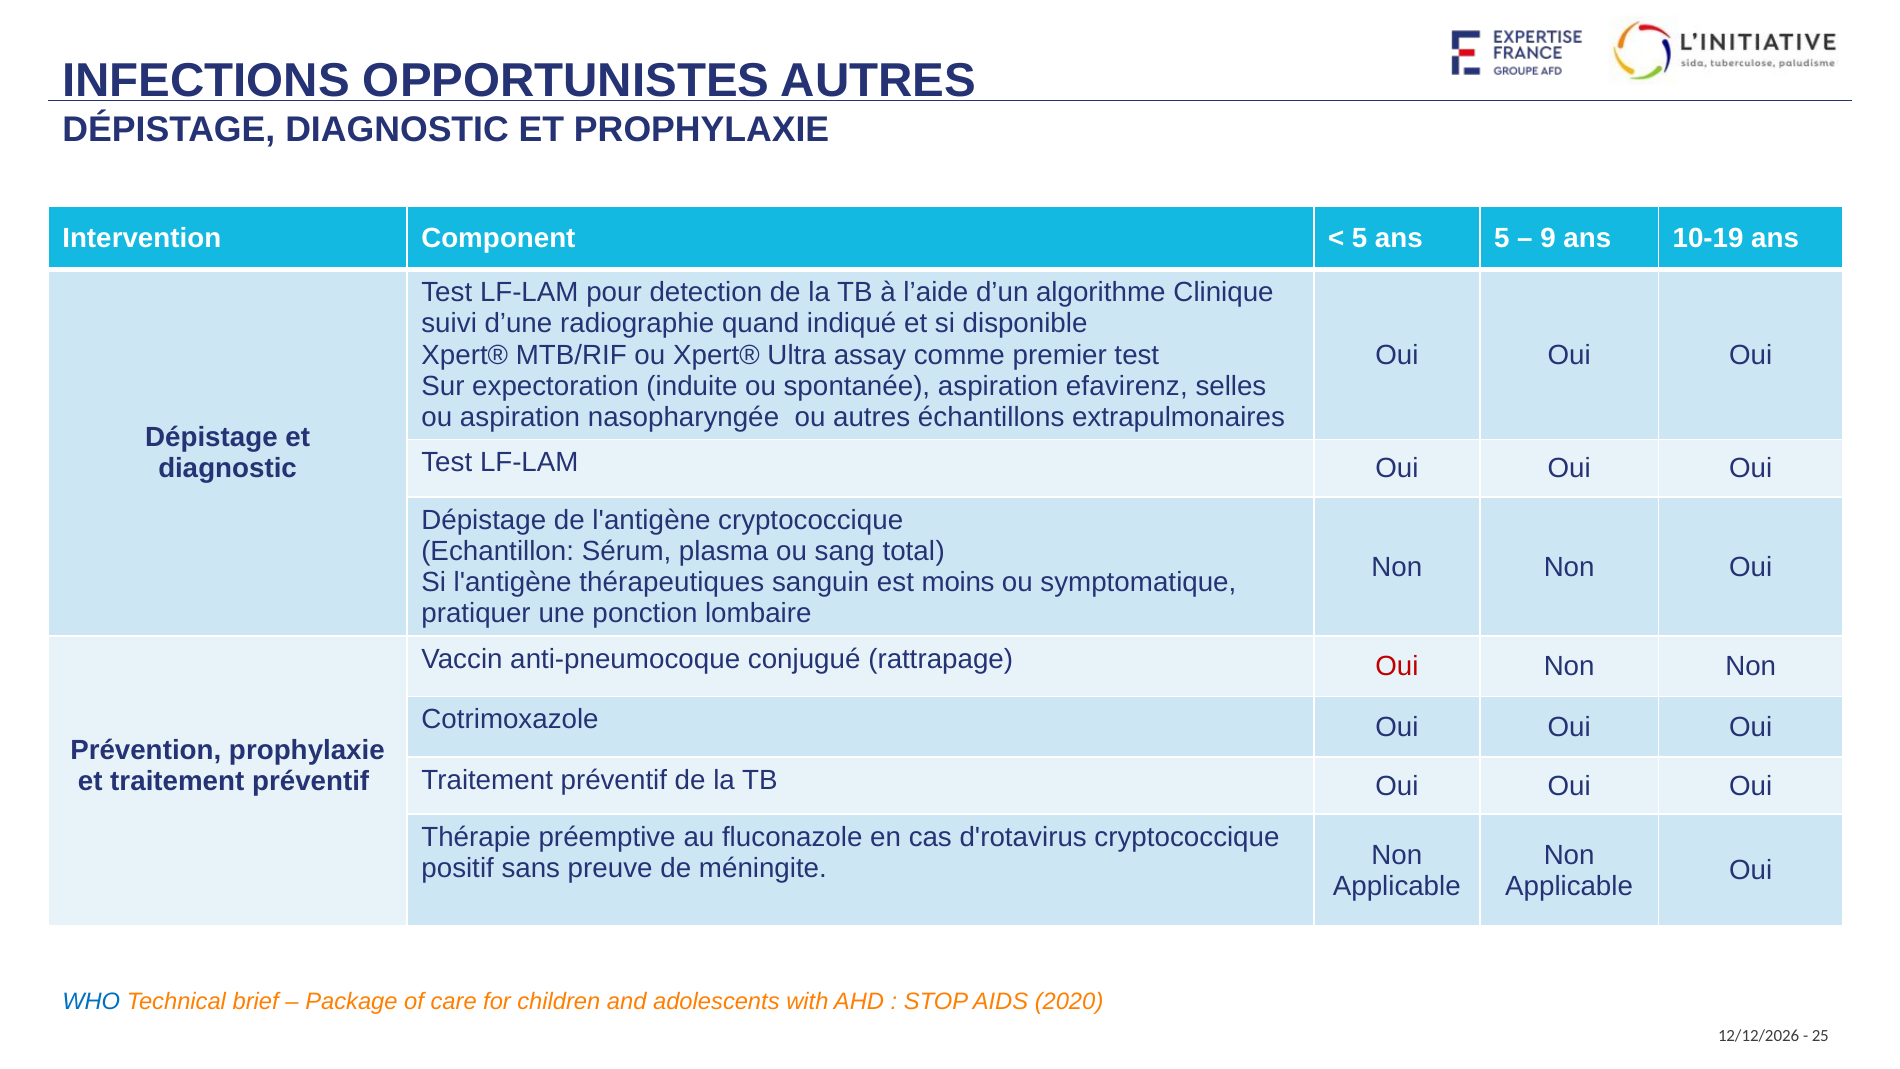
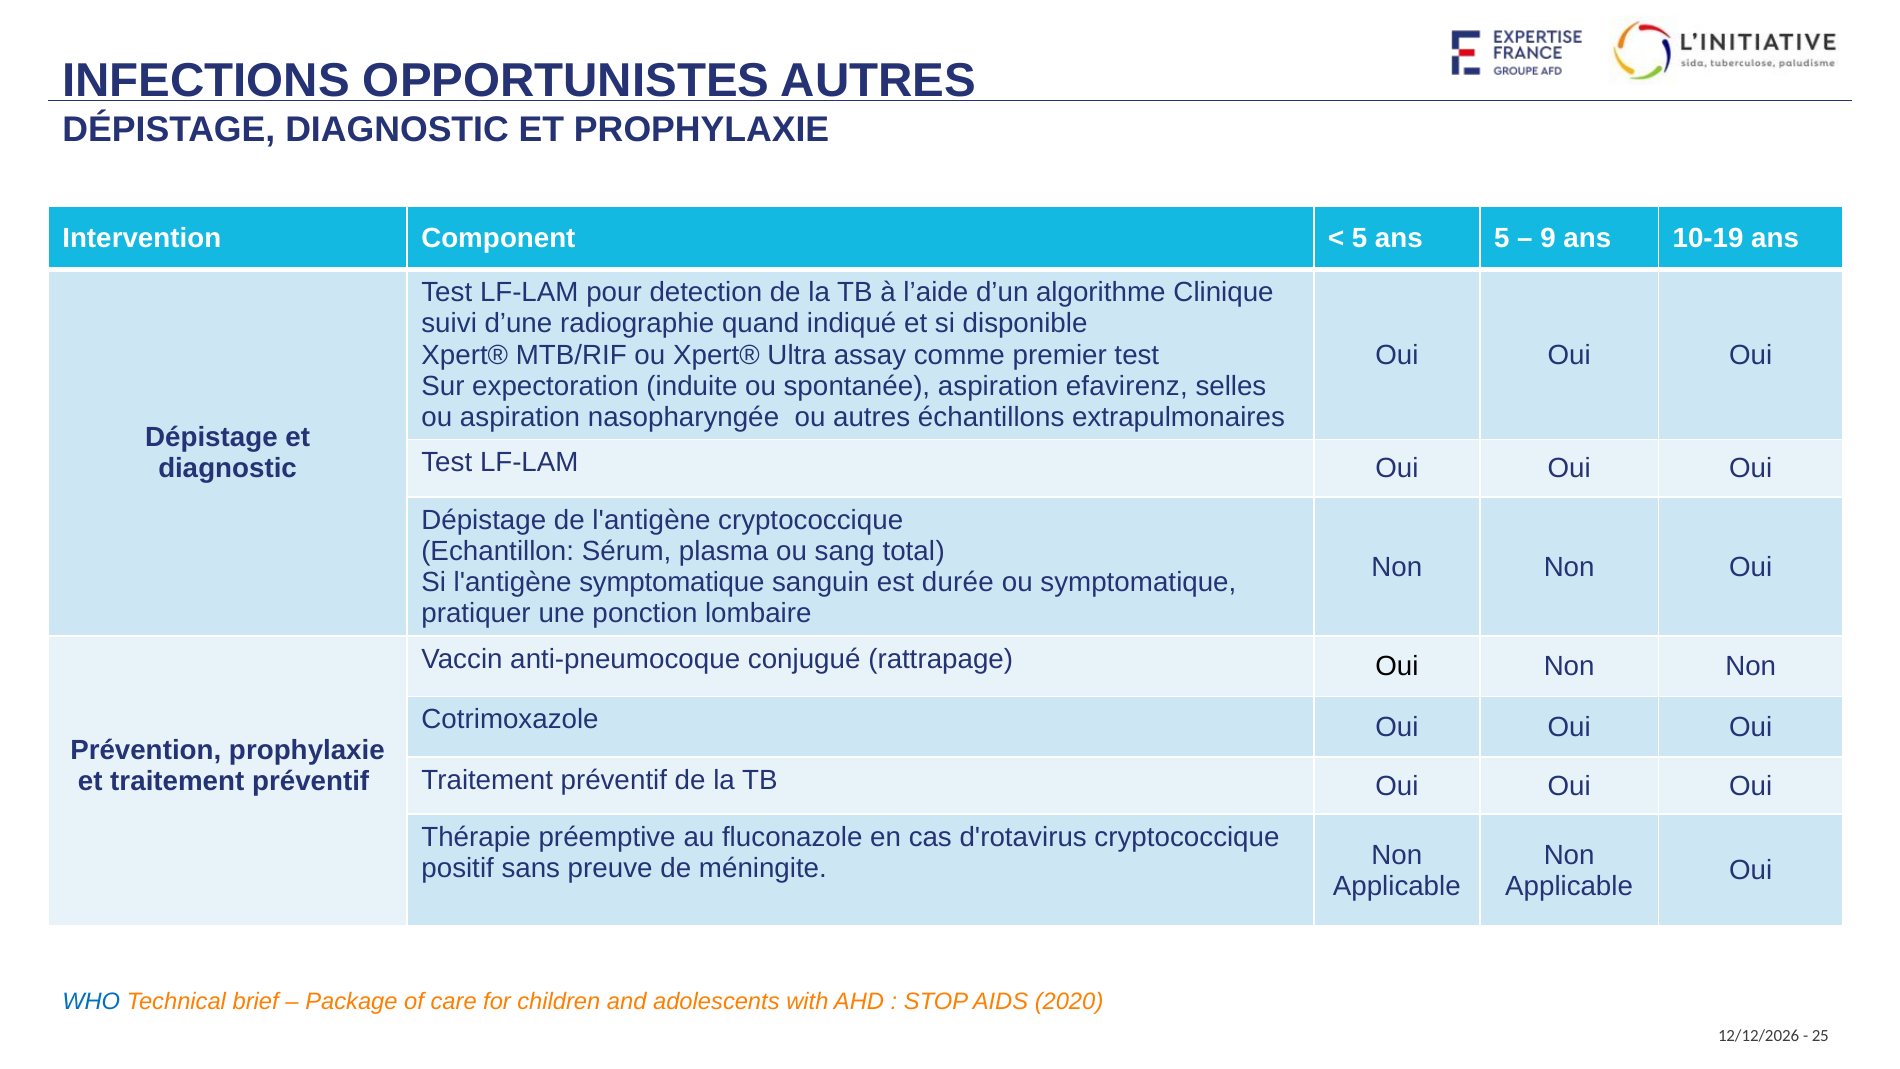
l'antigène thérapeutiques: thérapeutiques -> symptomatique
moins: moins -> durée
Oui at (1397, 667) colour: red -> black
